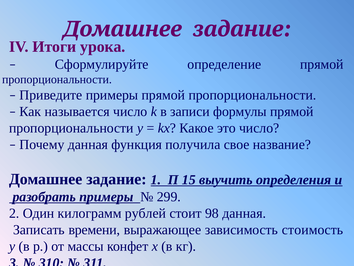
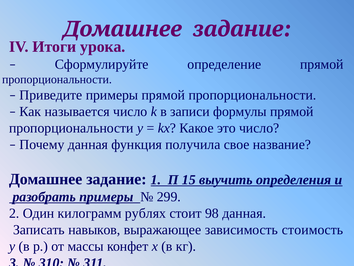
рублей: рублей -> рублях
времени: времени -> навыков
